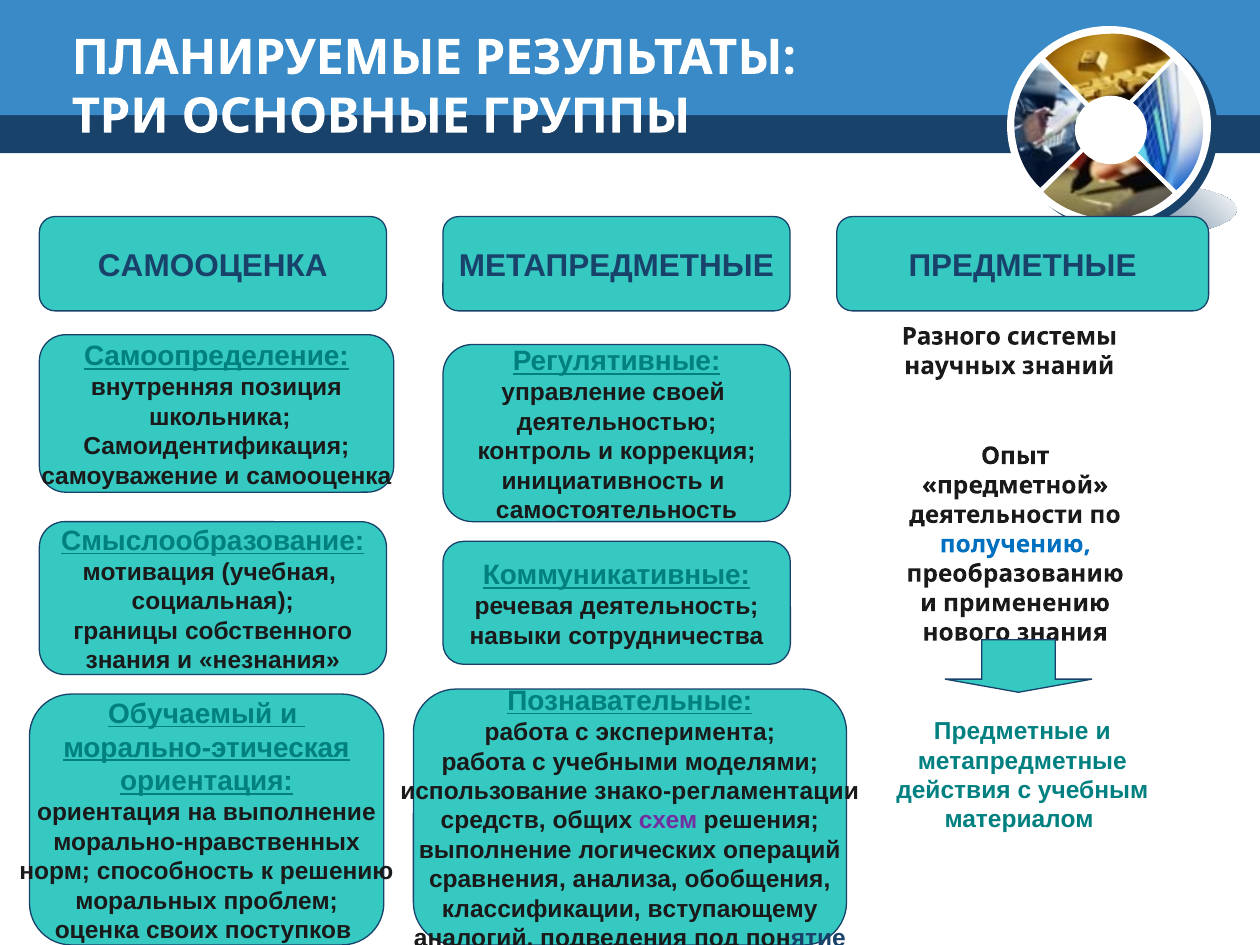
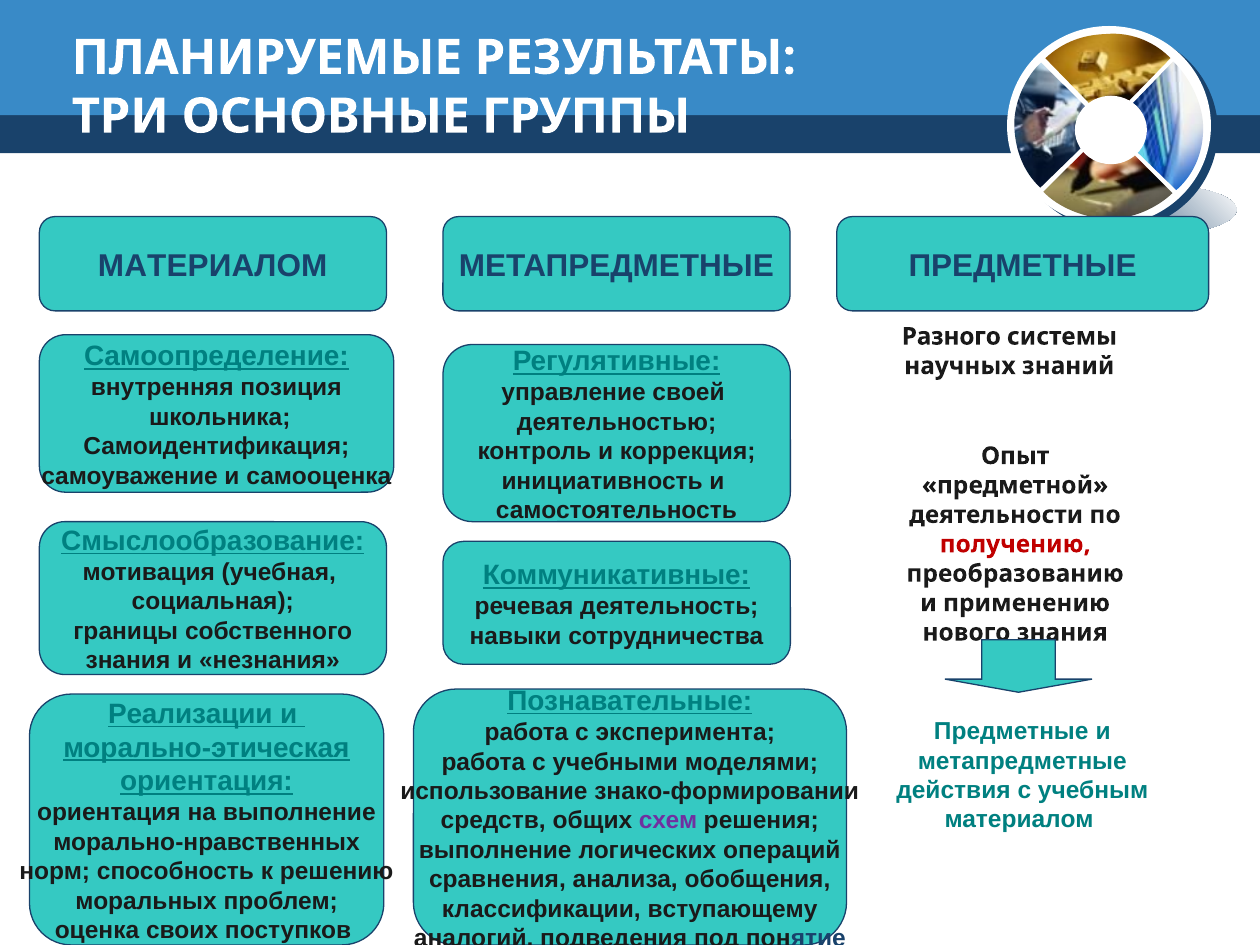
САМООЦЕНКА at (213, 266): САМООЦЕНКА -> МАТЕРИАЛОМ
получению colour: blue -> red
Обучаемый: Обучаемый -> Реализации
знако-регламентации: знако-регламентации -> знако-формировании
